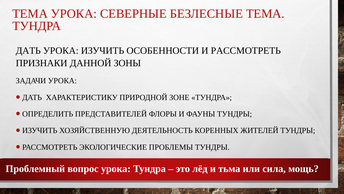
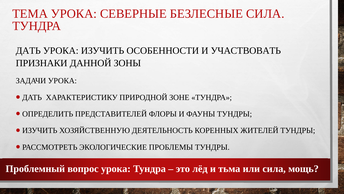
БЕЗЛЕСНЫЕ ТЕМА: ТЕМА -> СИЛА
И РАССМОТРЕТЬ: РАССМОТРЕТЬ -> УЧАСТВОВАТЬ
